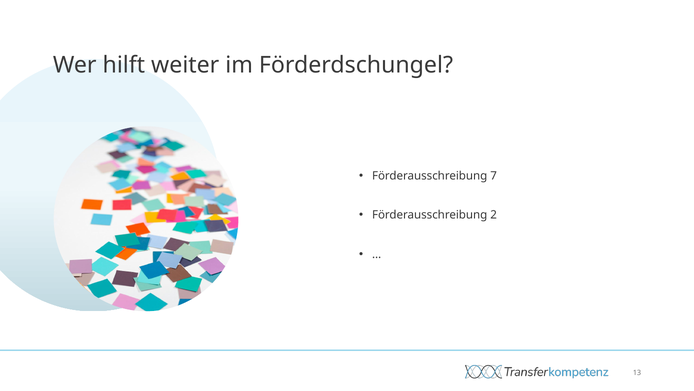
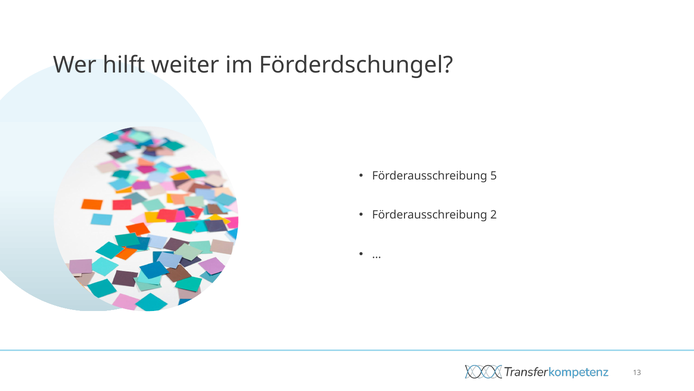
7: 7 -> 5
